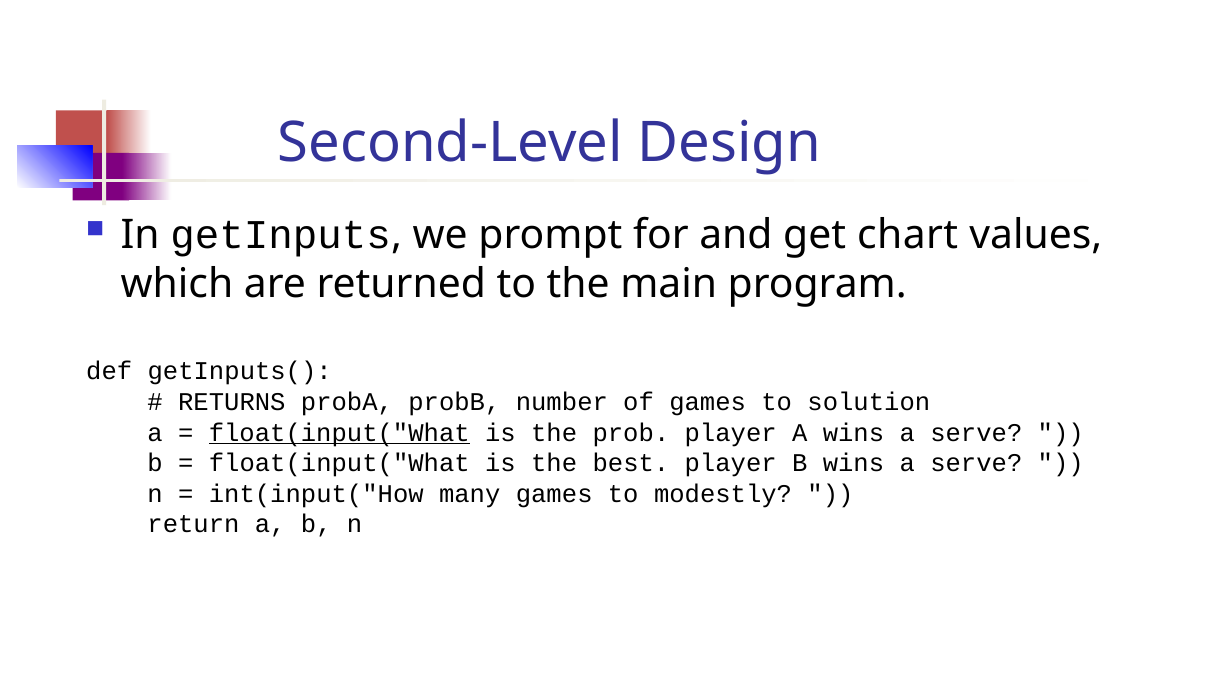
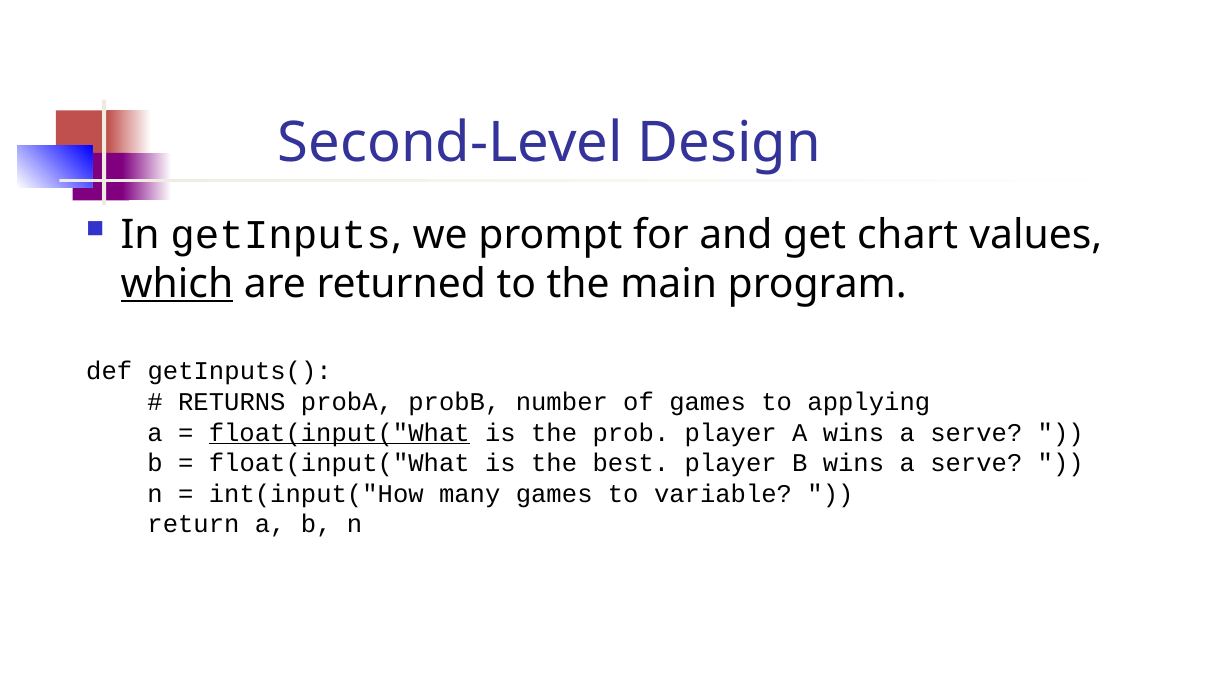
which underline: none -> present
solution: solution -> applying
modestly: modestly -> variable
